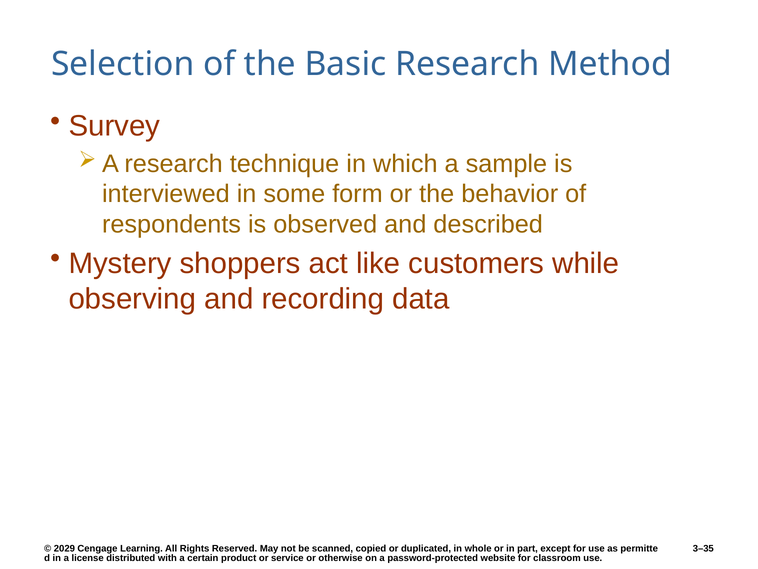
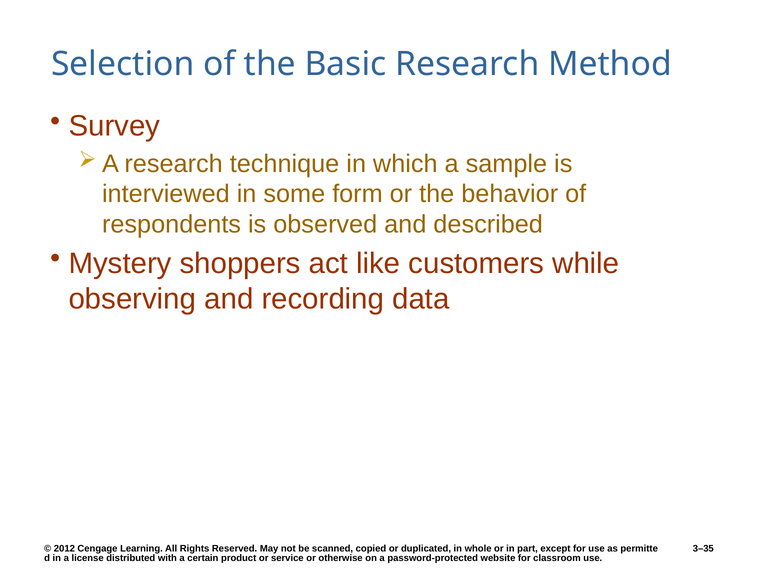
2029: 2029 -> 2012
